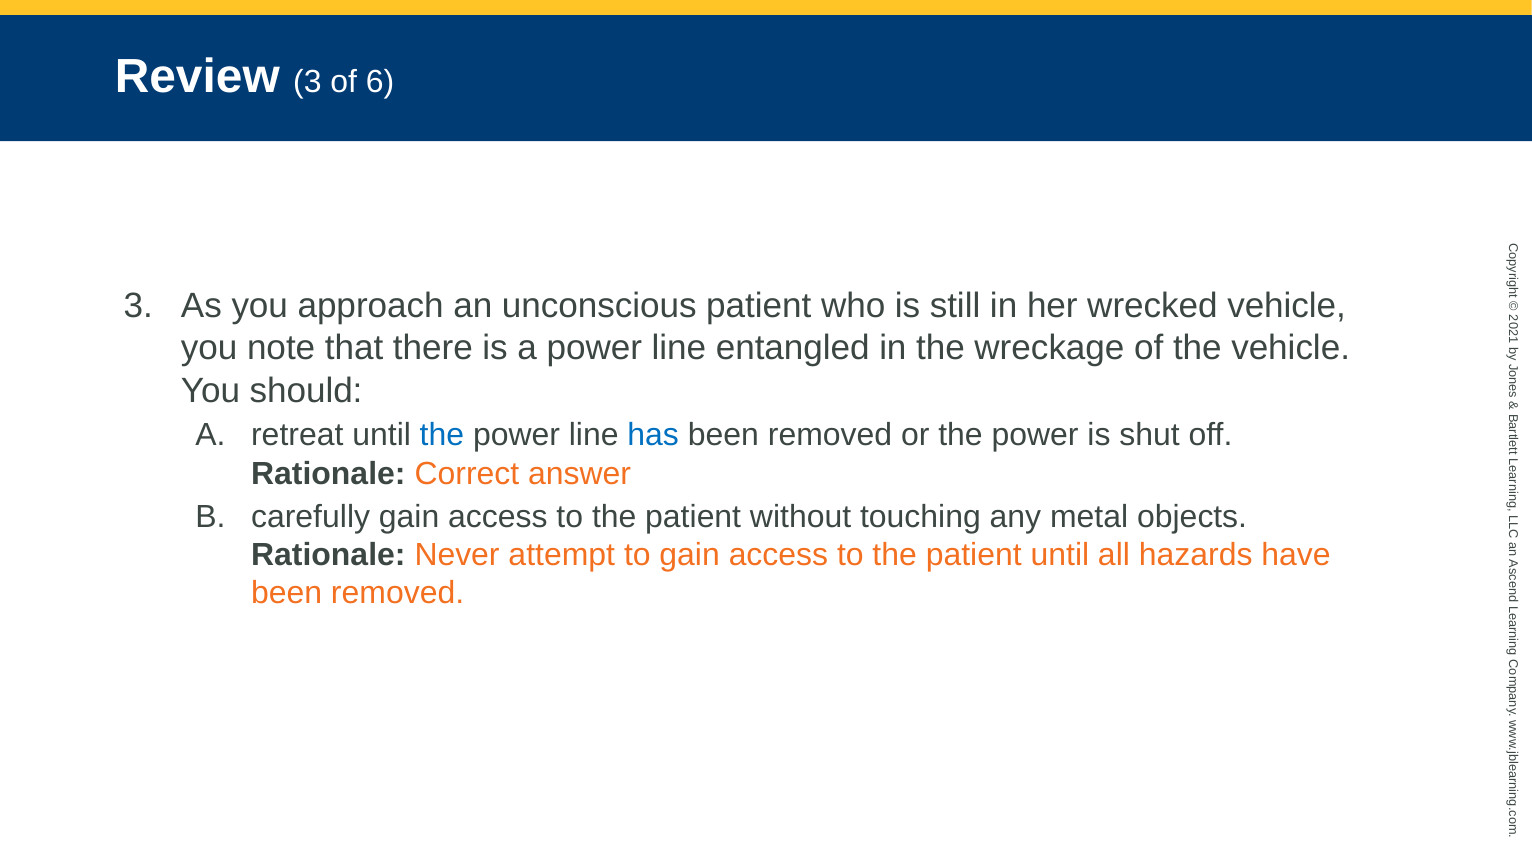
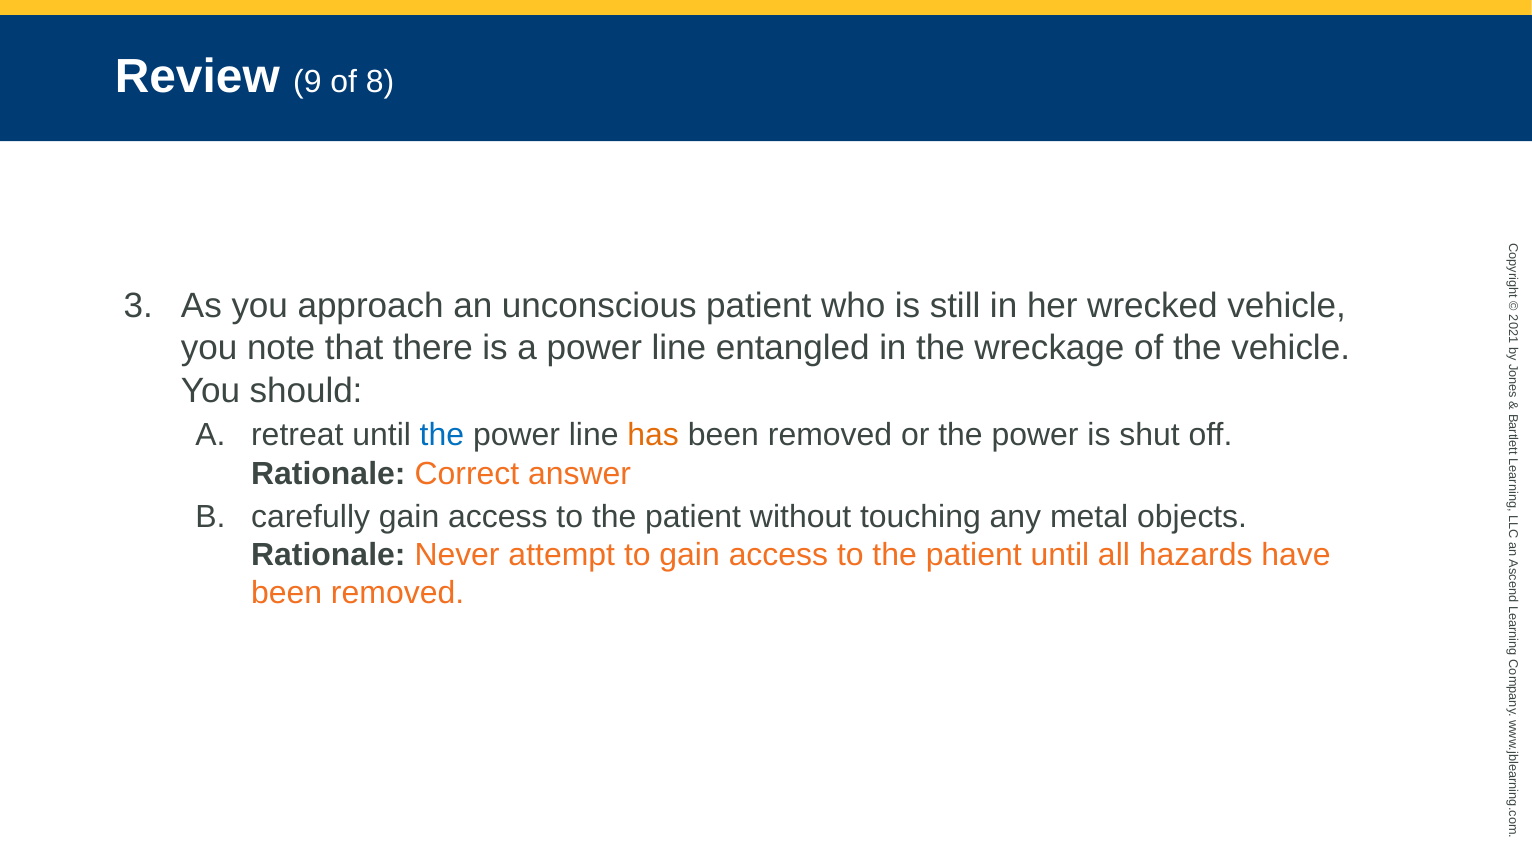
Review 3: 3 -> 9
6: 6 -> 8
has colour: blue -> orange
